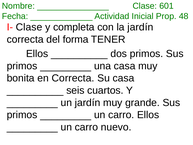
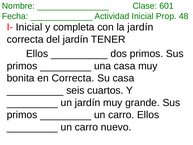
I- Clase: Clase -> Inicial
del forma: forma -> jardín
